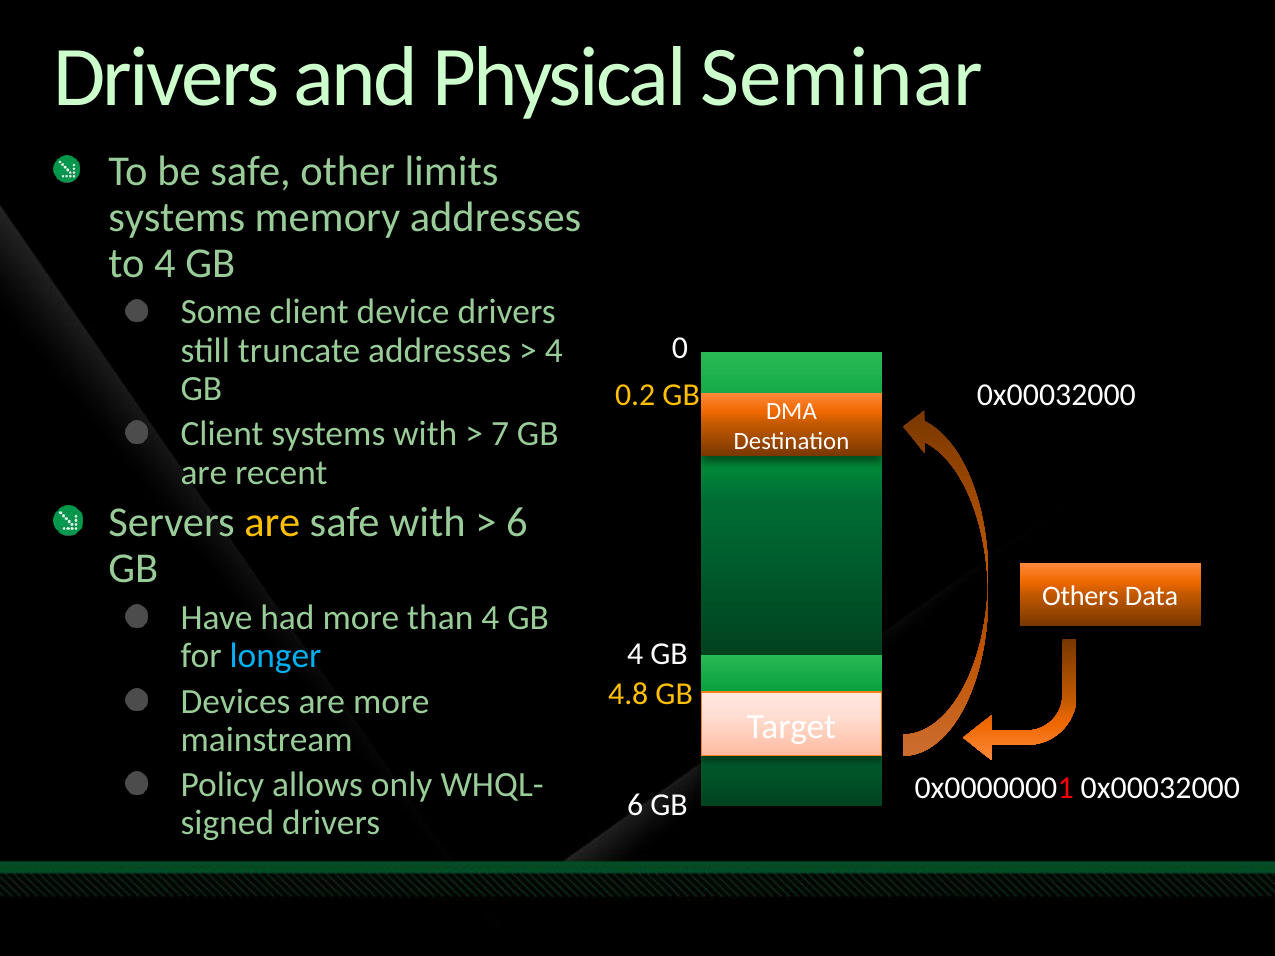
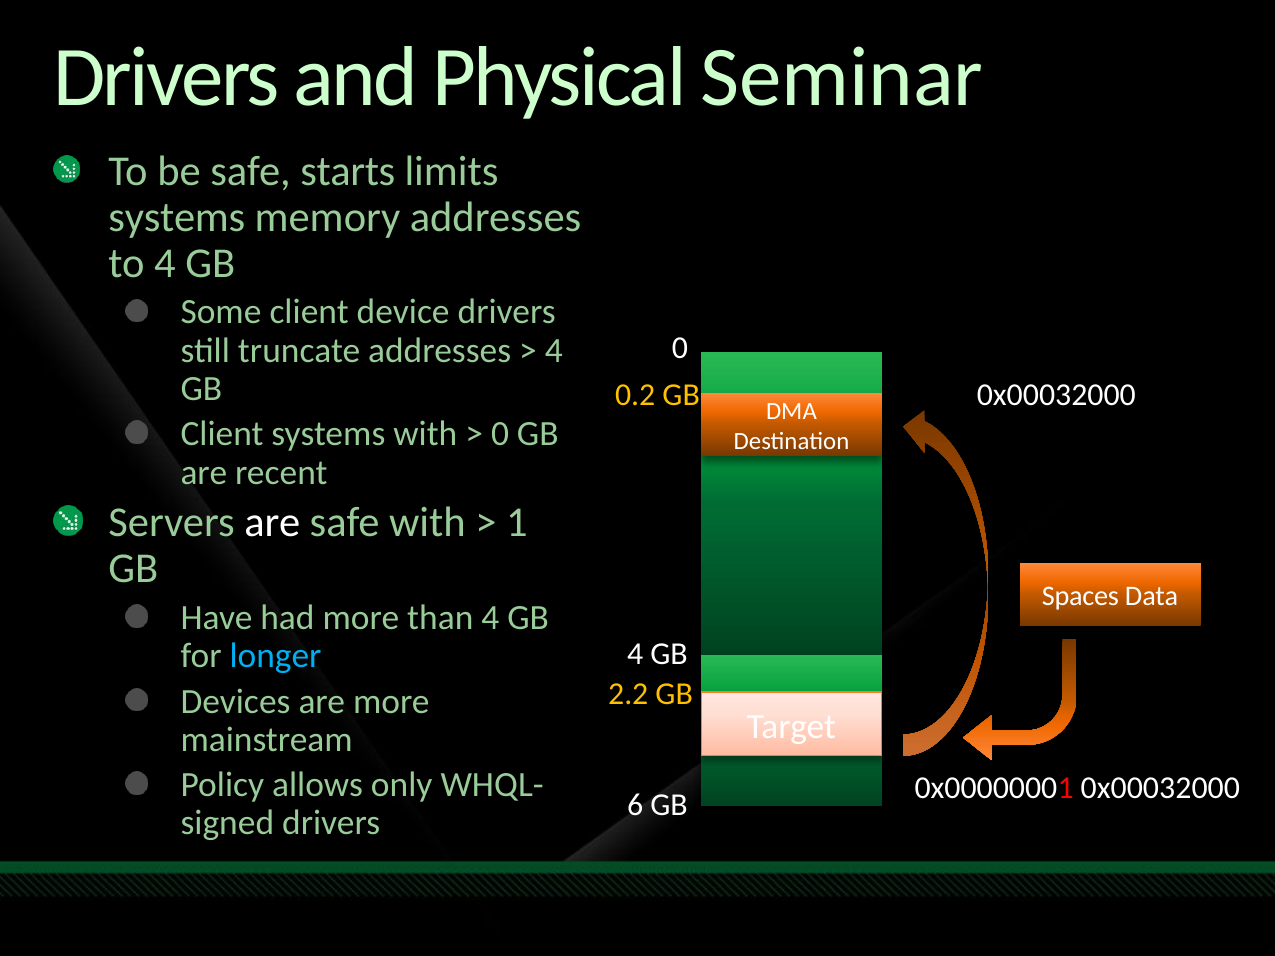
other: other -> starts
7 at (500, 434): 7 -> 0
are at (272, 523) colour: yellow -> white
6 at (517, 523): 6 -> 1
Others: Others -> Spaces
4.8: 4.8 -> 2.2
